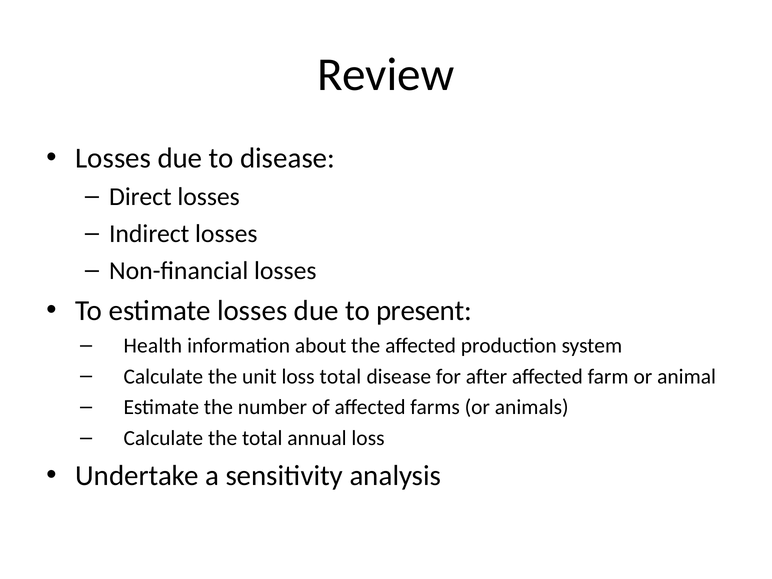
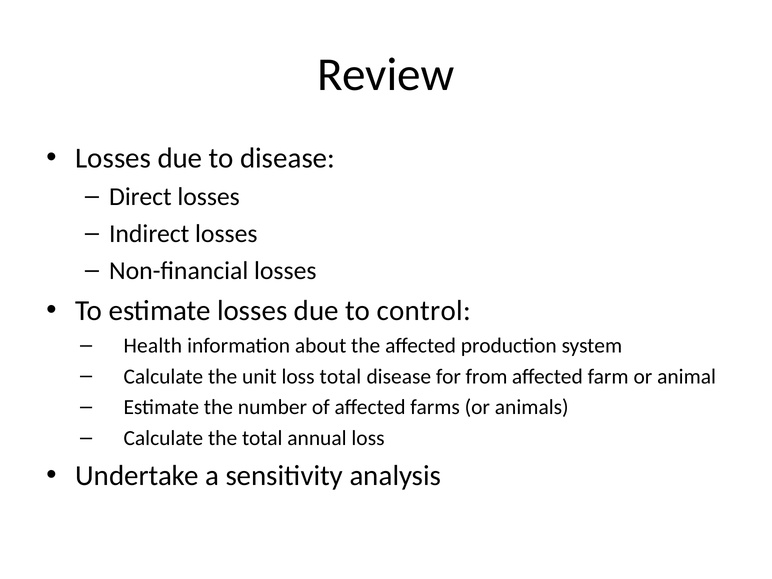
present: present -> control
after: after -> from
